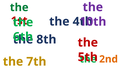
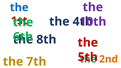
the at (19, 7) colour: green -> blue
